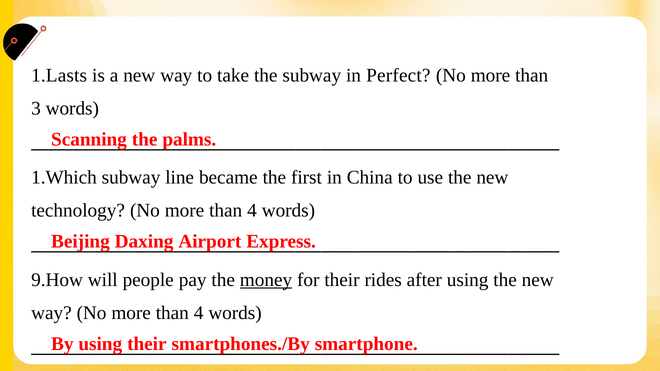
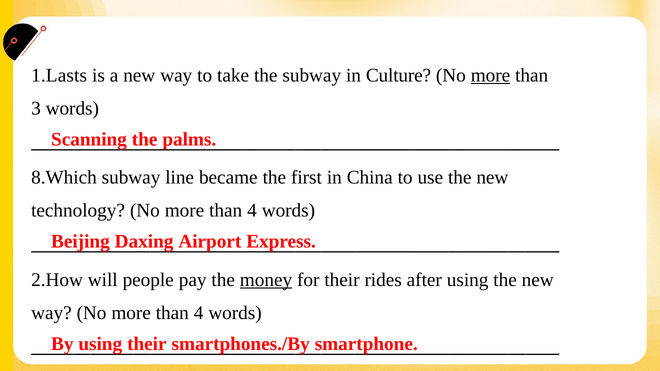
Perfect: Perfect -> Culture
more at (491, 75) underline: none -> present
1.Which: 1.Which -> 8.Which
9.How: 9.How -> 2.How
